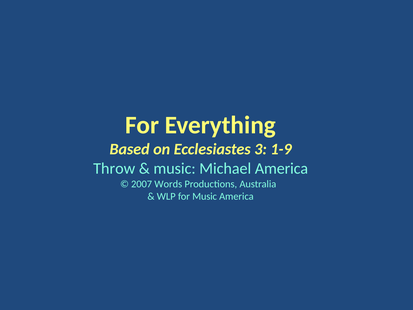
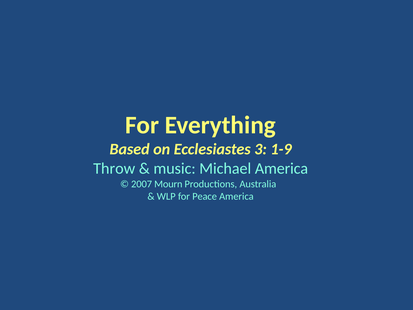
Words: Words -> Mourn
for Music: Music -> Peace
